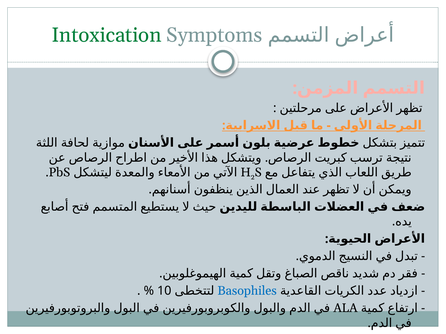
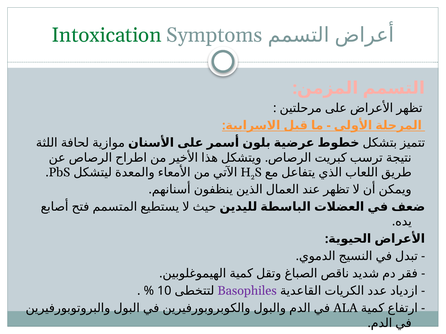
Basophiles colour: blue -> purple
